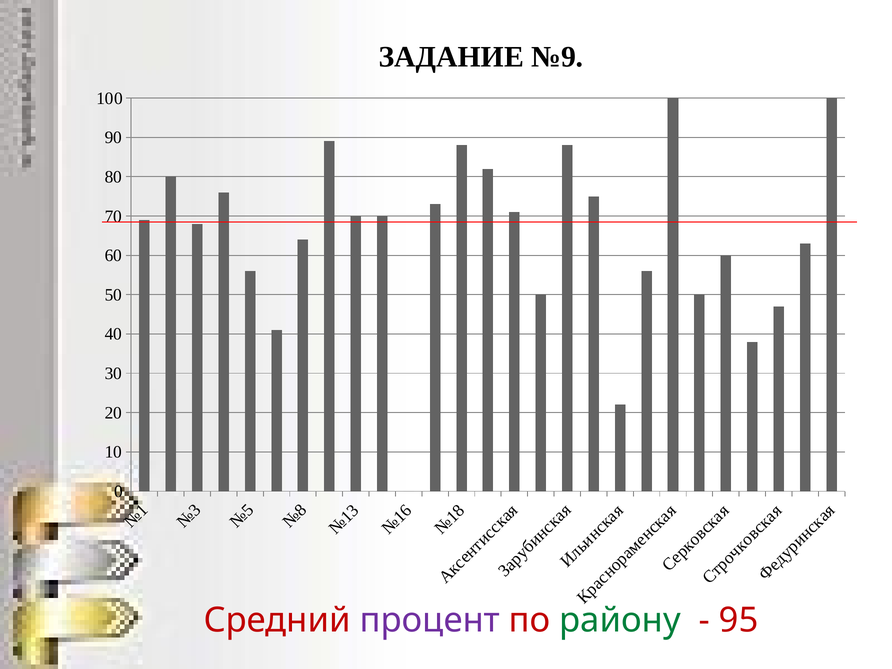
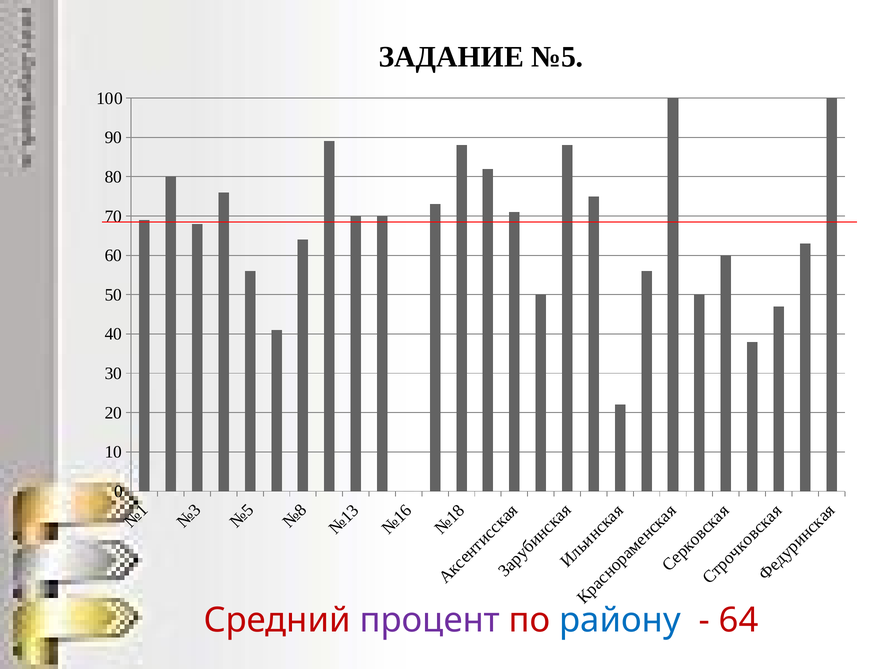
№9: №9 -> №5
району colour: green -> blue
95: 95 -> 64
